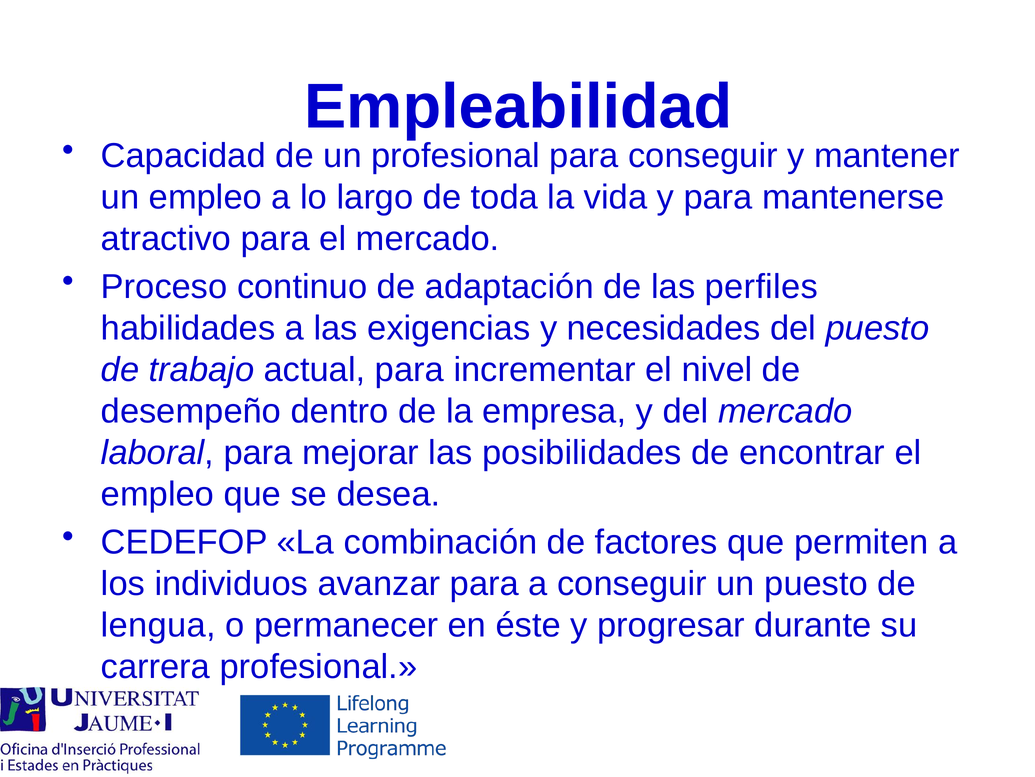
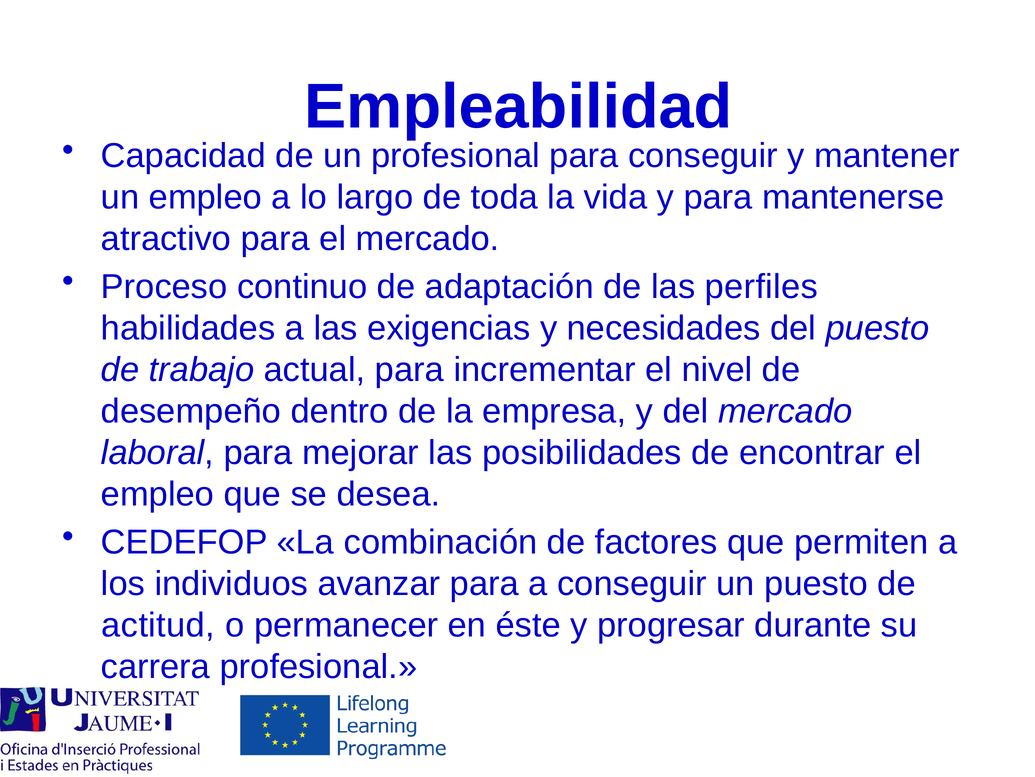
lengua: lengua -> actitud
